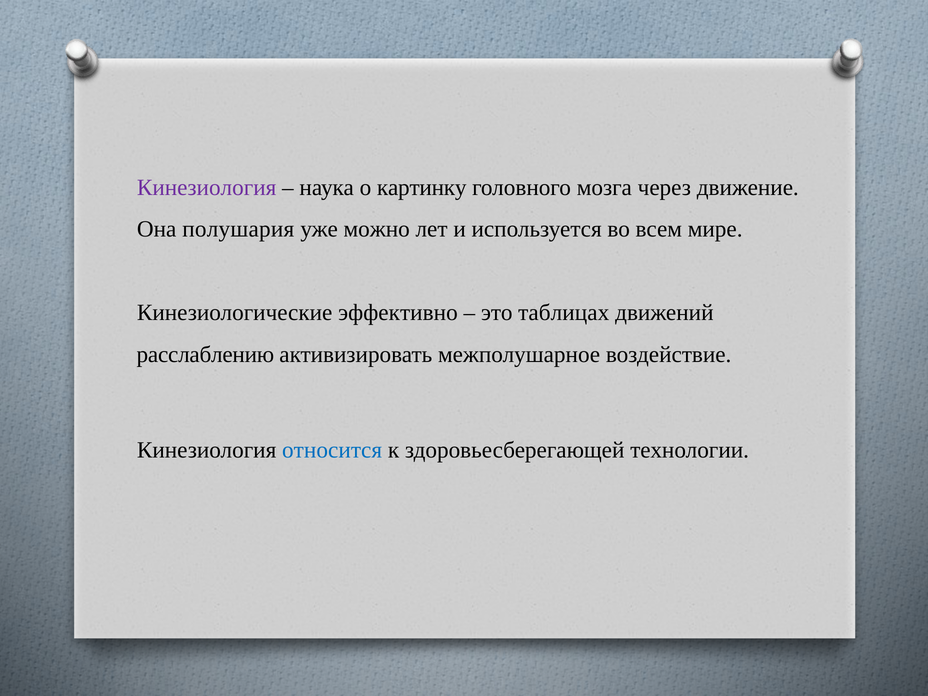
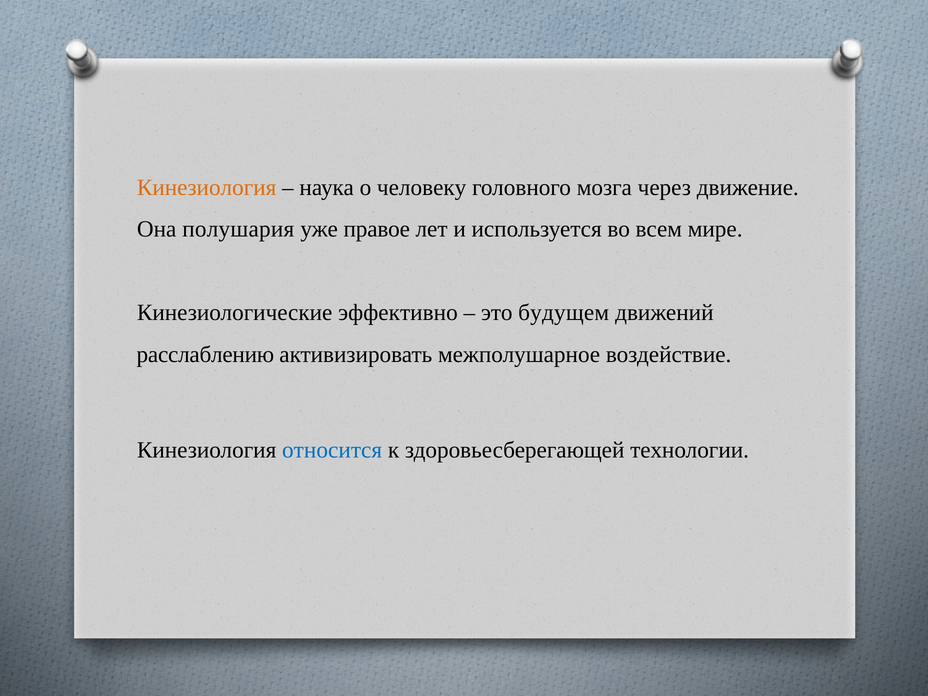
Кинезиология at (207, 188) colour: purple -> orange
картинку: картинку -> человеку
можно: можно -> правое
таблицах: таблицах -> будущем
